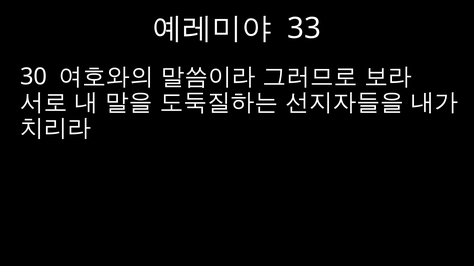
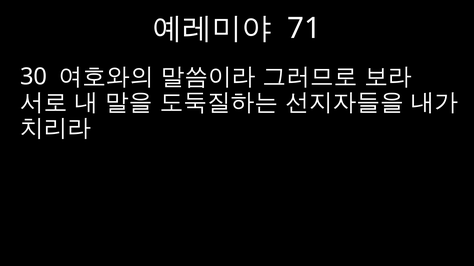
33: 33 -> 71
